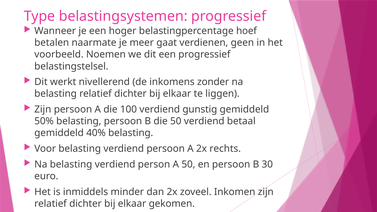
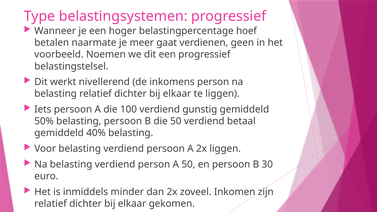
inkomens zonder: zonder -> person
Zijn at (43, 109): Zijn -> Iets
2x rechts: rechts -> liggen
